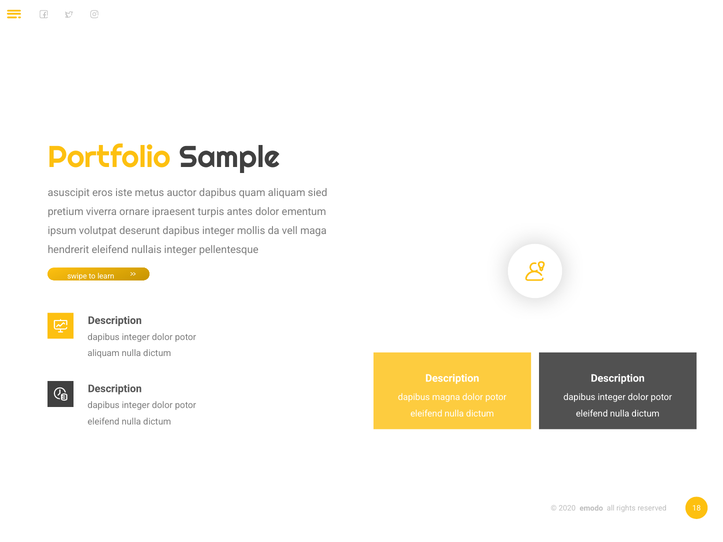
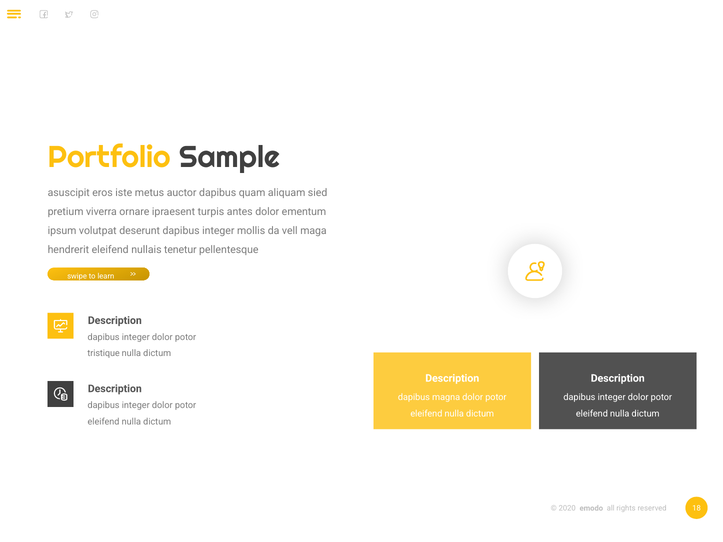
integer at (180, 250): integer -> tenetur
aliquam at (104, 354): aliquam -> tristique
